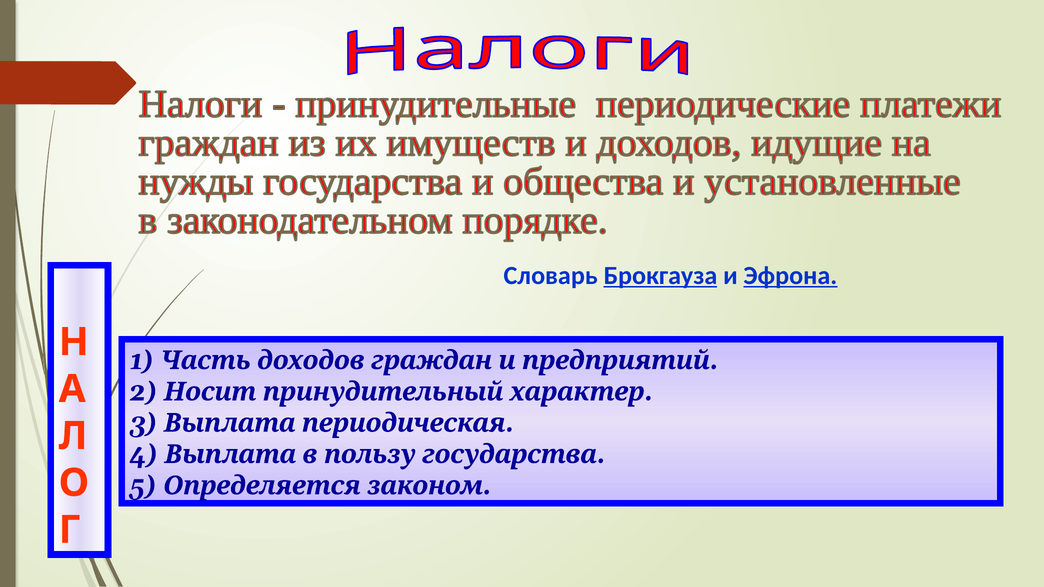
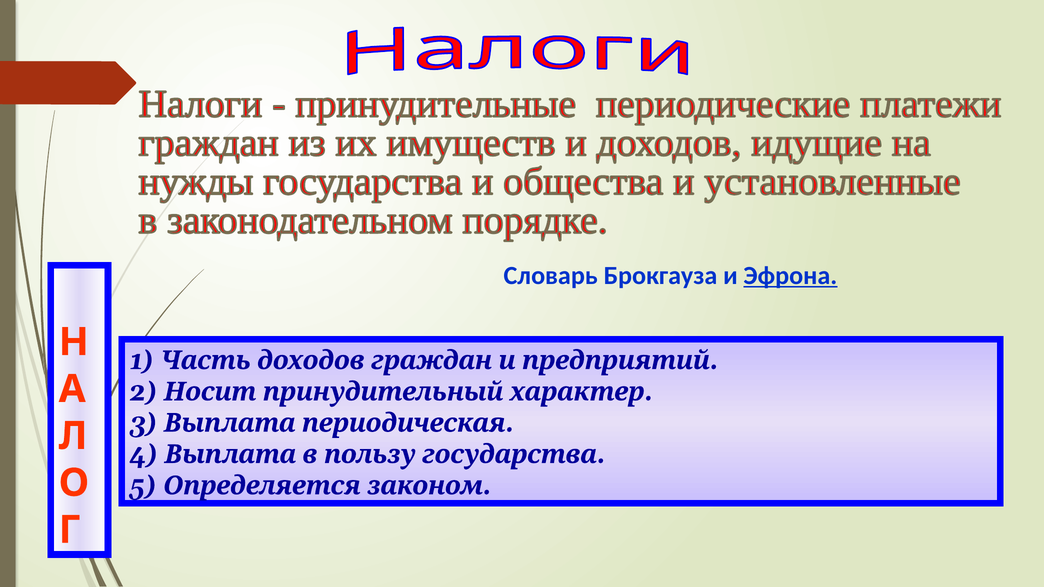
Брокгауза underline: present -> none
